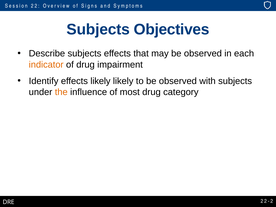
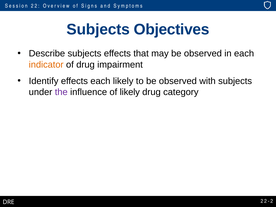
effects likely: likely -> each
the colour: orange -> purple
of most: most -> likely
